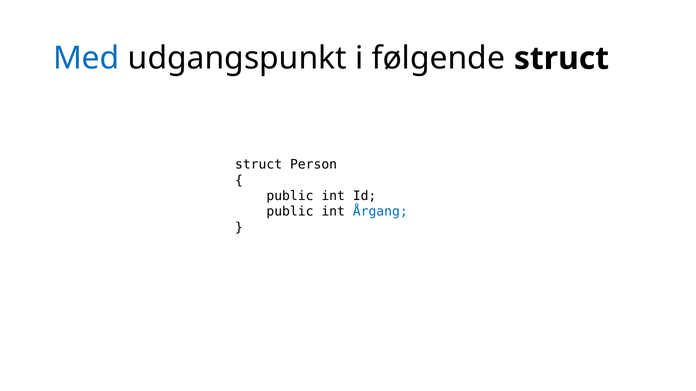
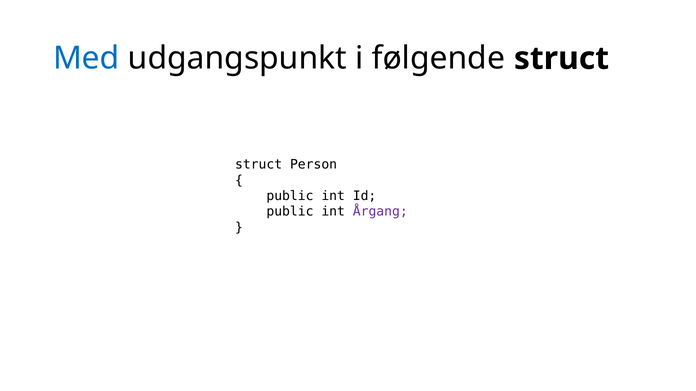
Årgang colour: blue -> purple
